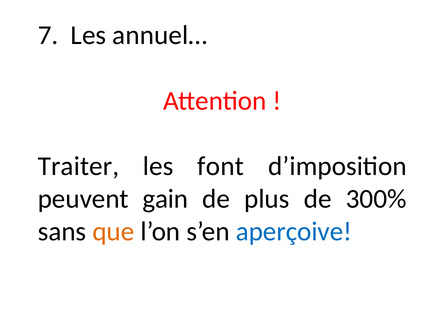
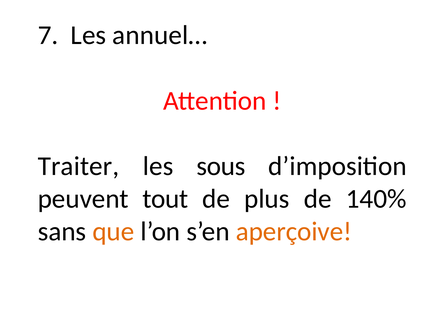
font: font -> sous
gain: gain -> tout
300%: 300% -> 140%
aperçoive colour: blue -> orange
